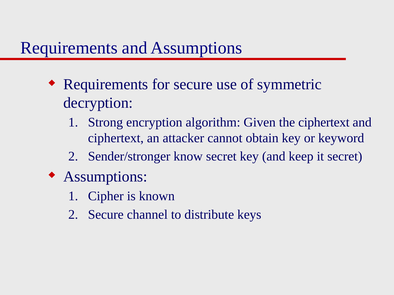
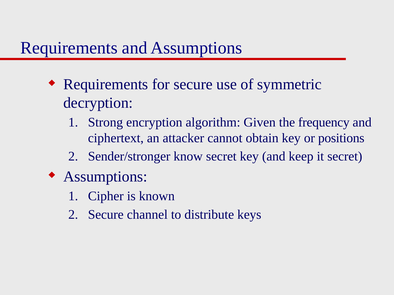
the ciphertext: ciphertext -> frequency
keyword: keyword -> positions
